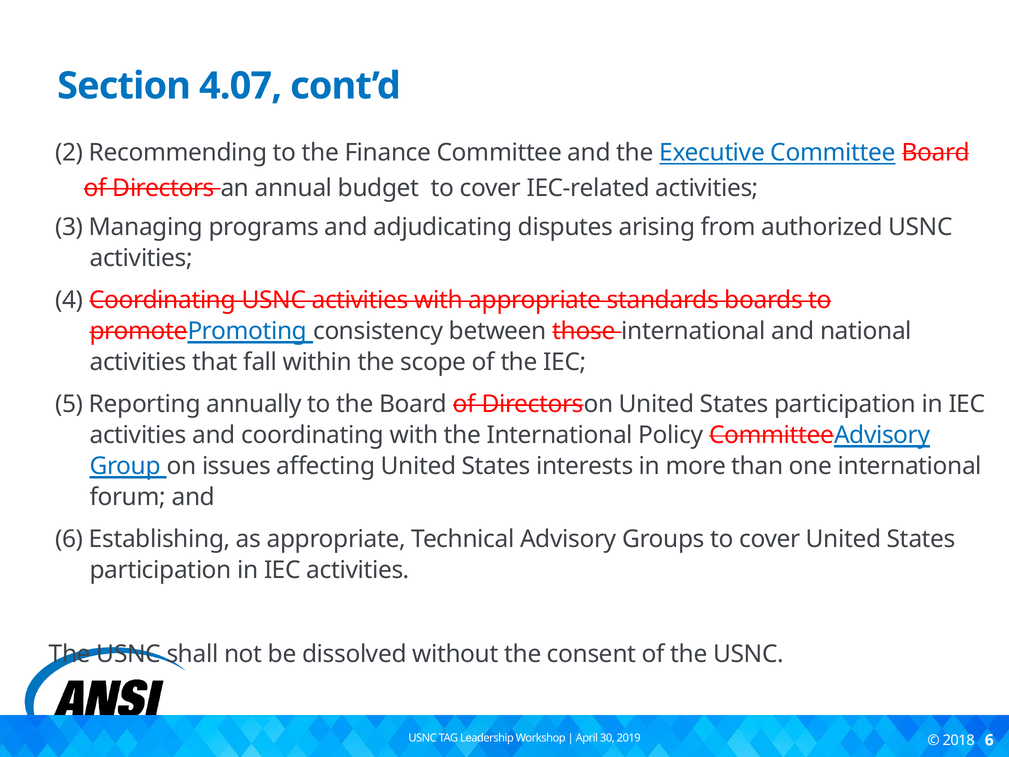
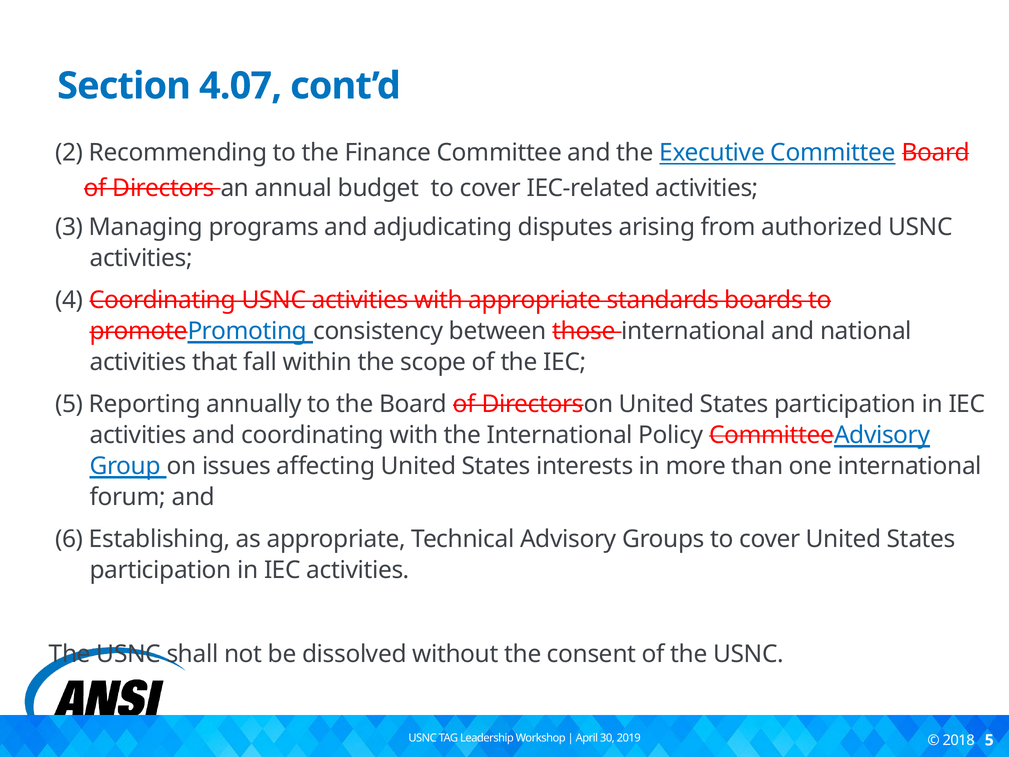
2018 6: 6 -> 5
